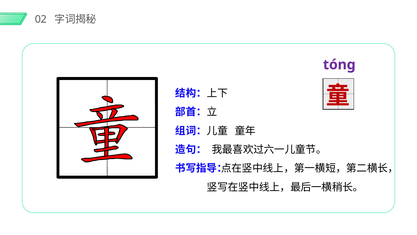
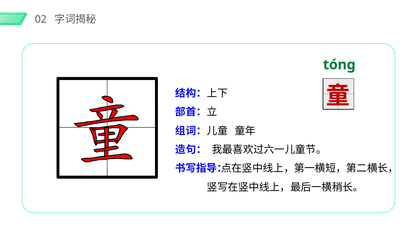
tóng colour: purple -> green
